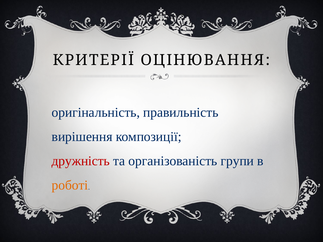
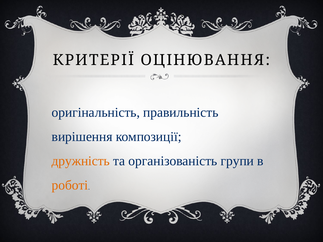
дружність colour: red -> orange
